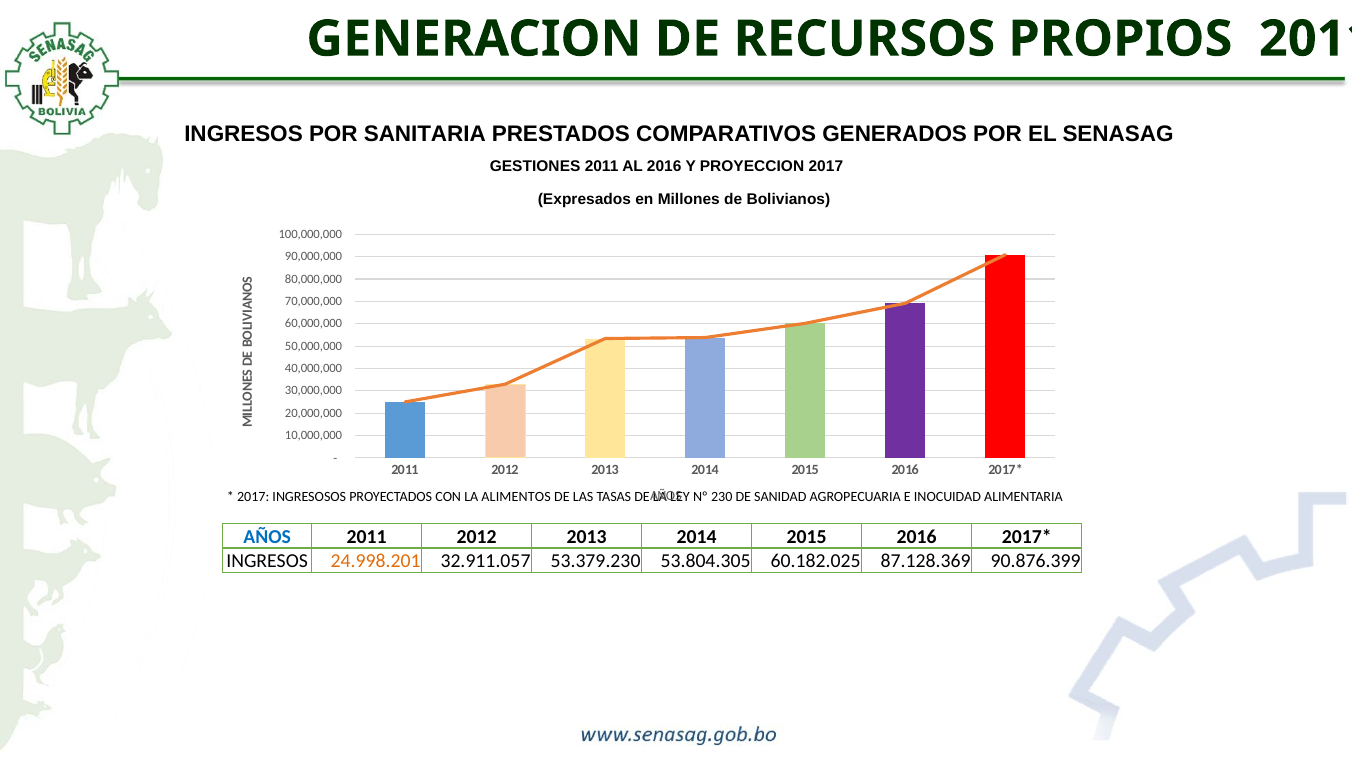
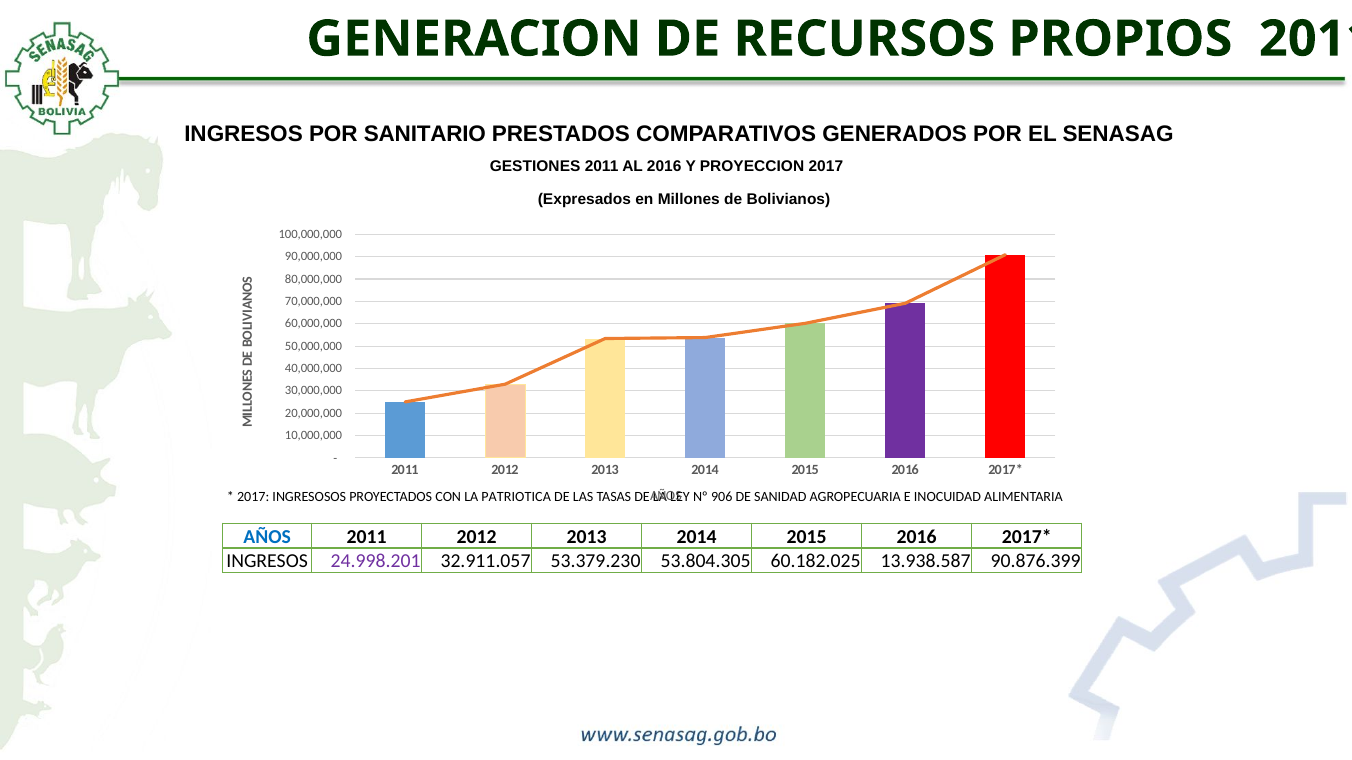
SANITARIA: SANITARIA -> SANITARIO
ALIMENTOS: ALIMENTOS -> PATRIOTICA
230: 230 -> 906
24.998.201 colour: orange -> purple
87.128.369: 87.128.369 -> 13.938.587
